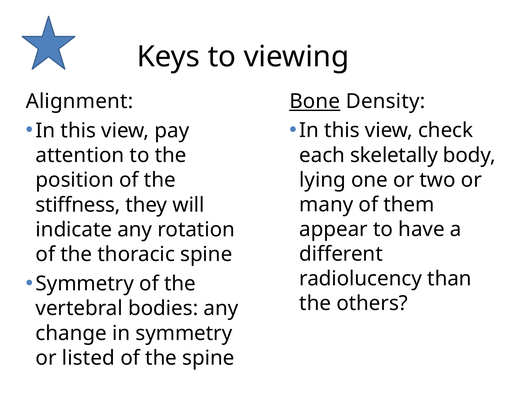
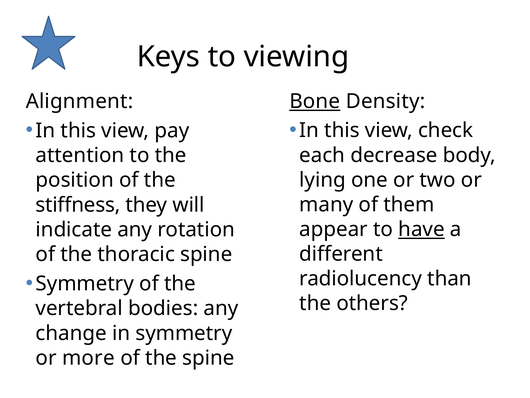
skeletally: skeletally -> decrease
have underline: none -> present
listed: listed -> more
